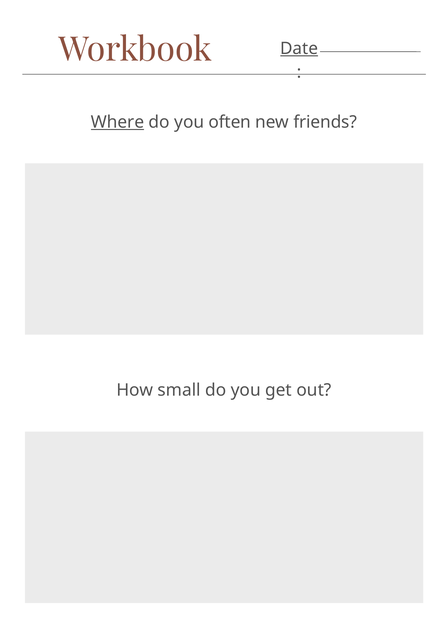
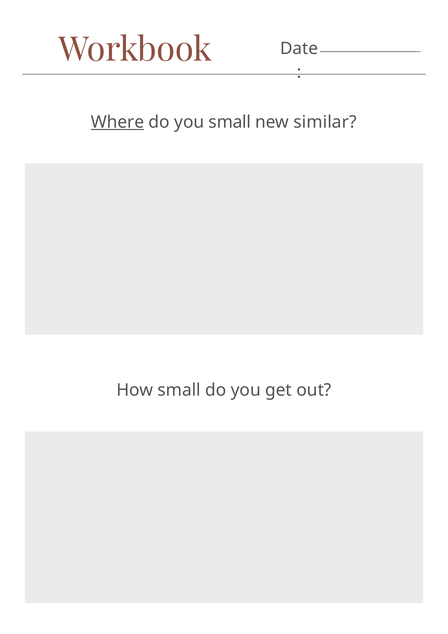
Date underline: present -> none
you often: often -> small
friends: friends -> similar
